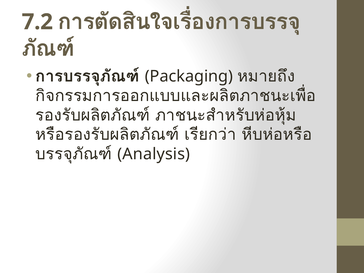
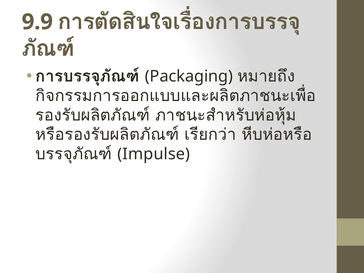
7.2: 7.2 -> 9.9
Analysis: Analysis -> Impulse
